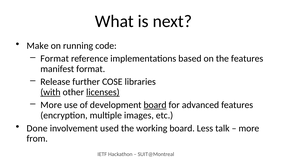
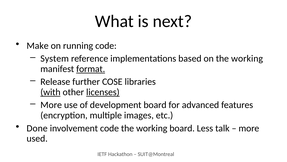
Format at (55, 58): Format -> System
on the features: features -> working
format at (91, 69) underline: none -> present
board at (155, 105) underline: present -> none
involvement used: used -> code
from: from -> used
